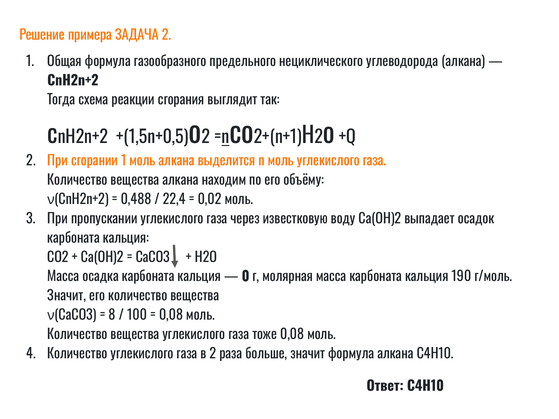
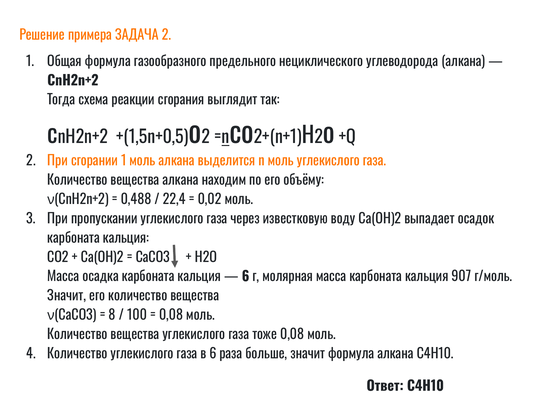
0 at (246, 277): 0 -> 6
190: 190 -> 907
в 2: 2 -> 6
